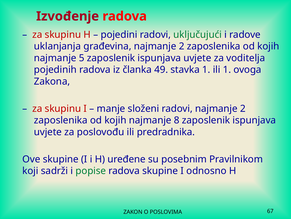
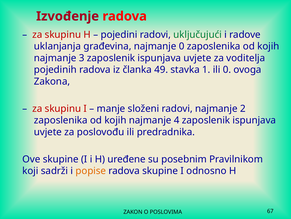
građevina najmanje 2: 2 -> 0
5: 5 -> 3
ili 1: 1 -> 0
8: 8 -> 4
popise colour: green -> orange
